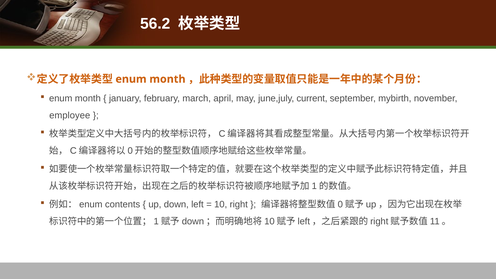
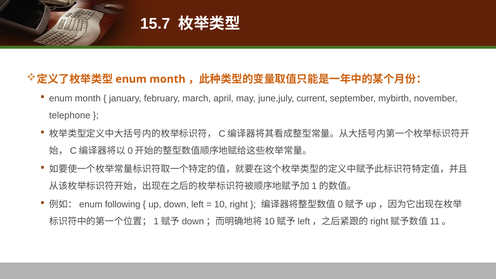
56.2: 56.2 -> 15.7
employee: employee -> telephone
contents: contents -> following
